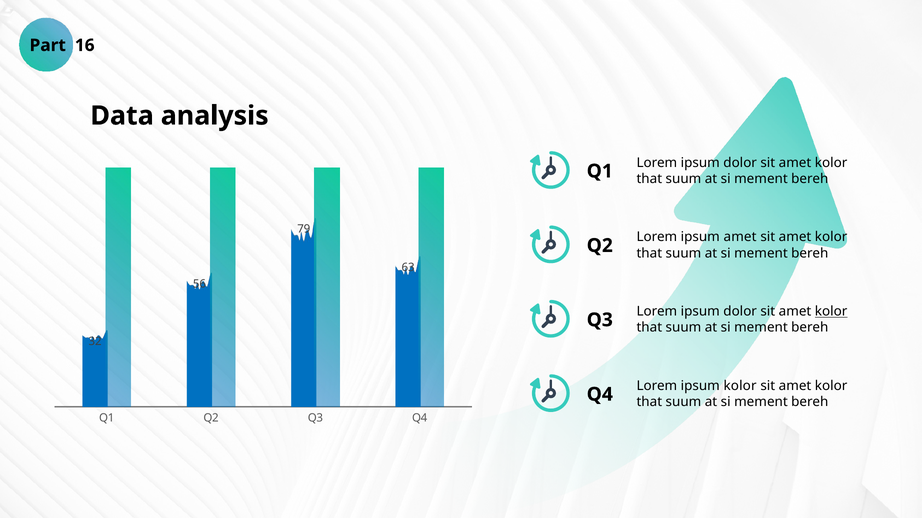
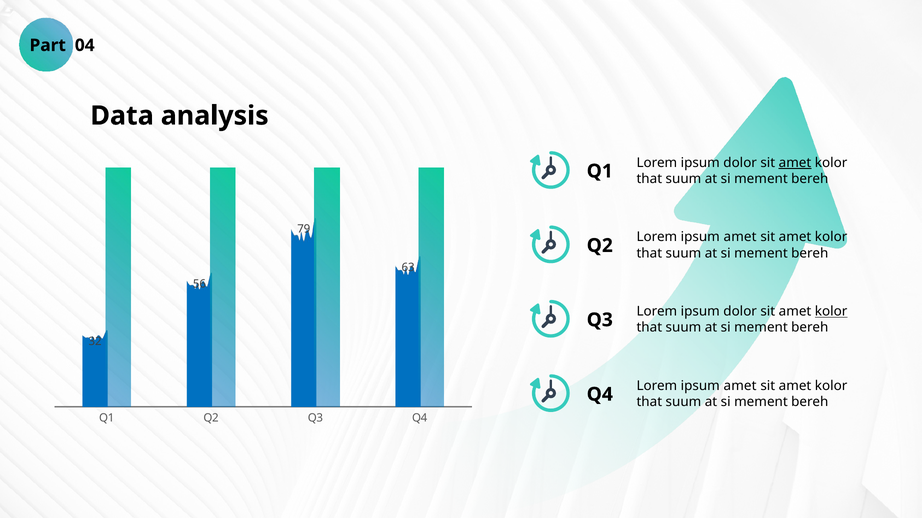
16: 16 -> 04
amet at (795, 163) underline: none -> present
kolor at (740, 386): kolor -> amet
